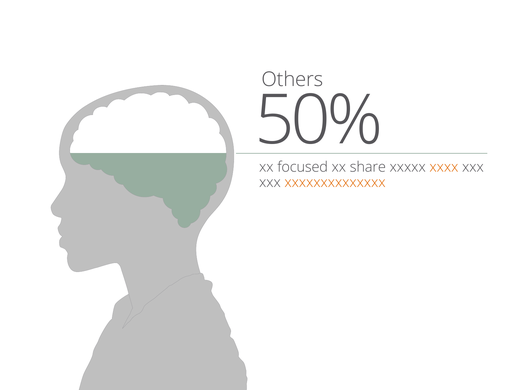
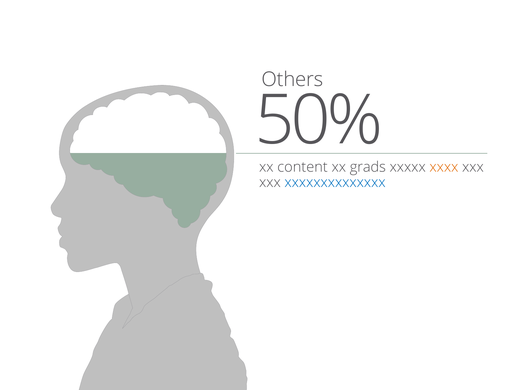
focused: focused -> content
share: share -> grads
xxxxxxxxxxxxxx colour: orange -> blue
